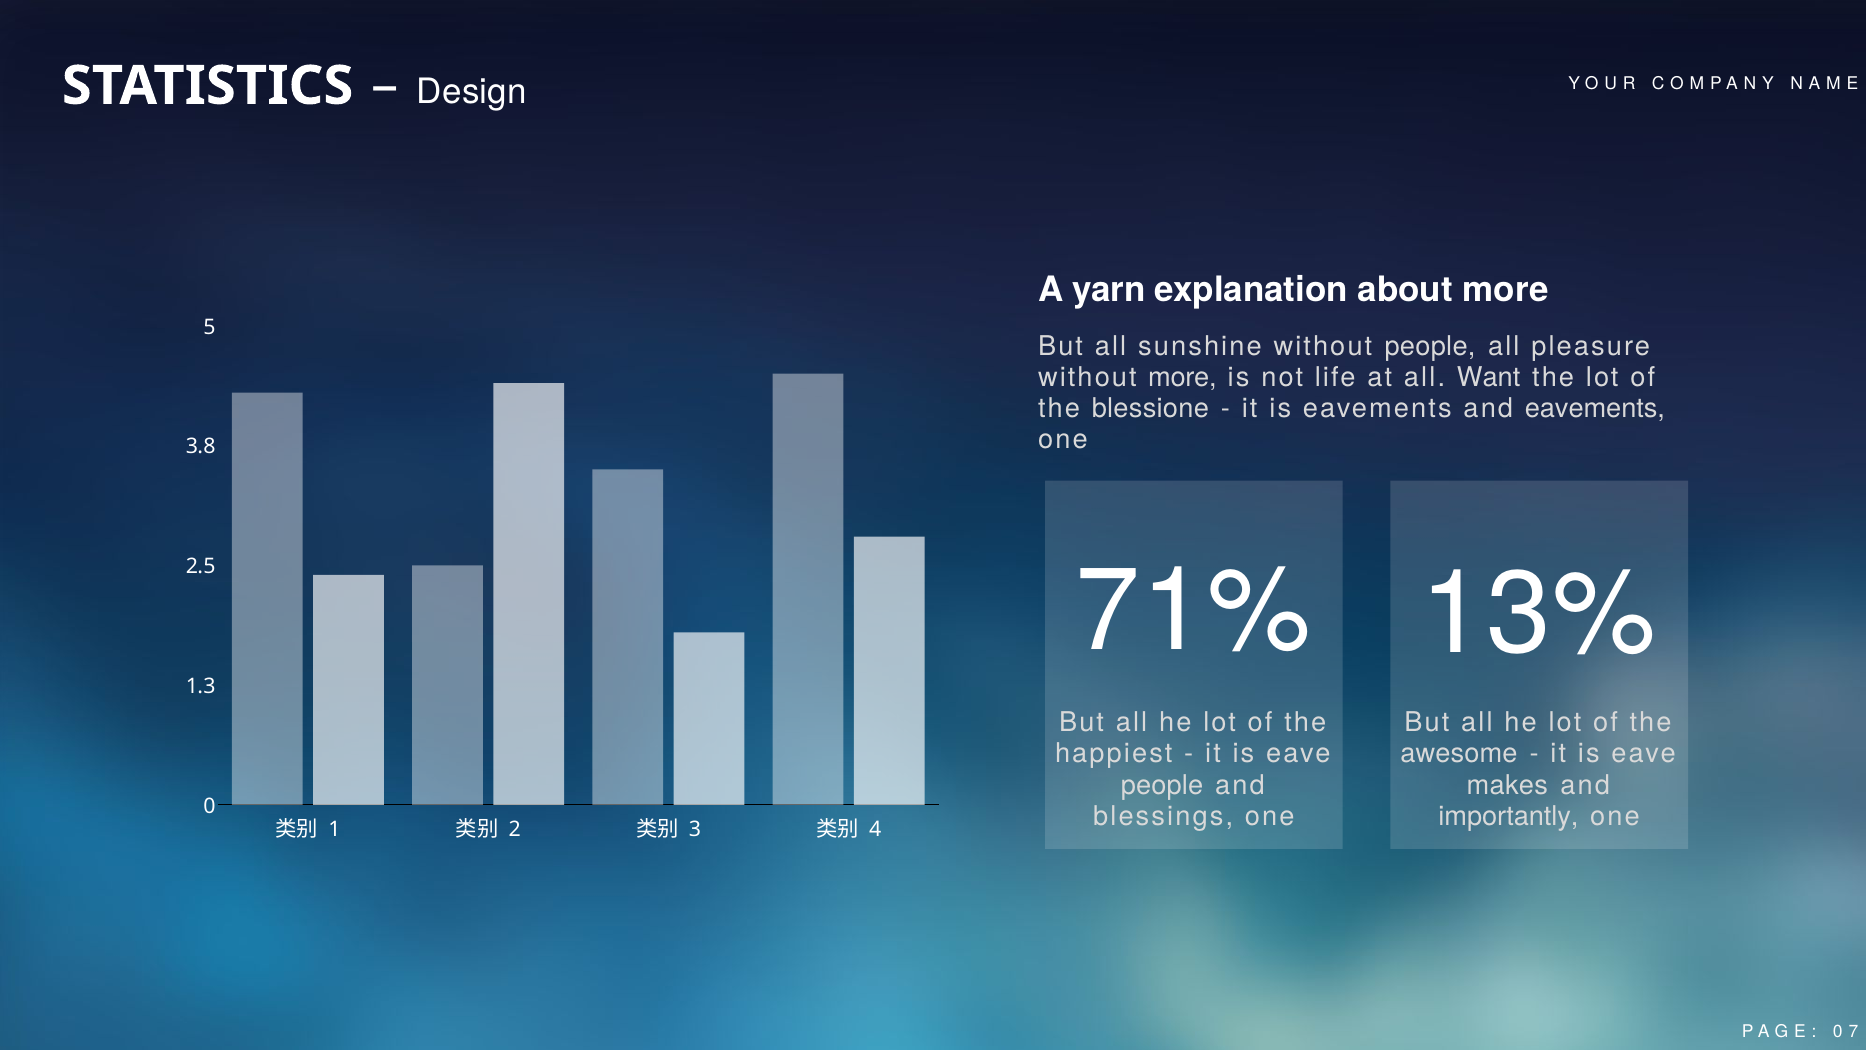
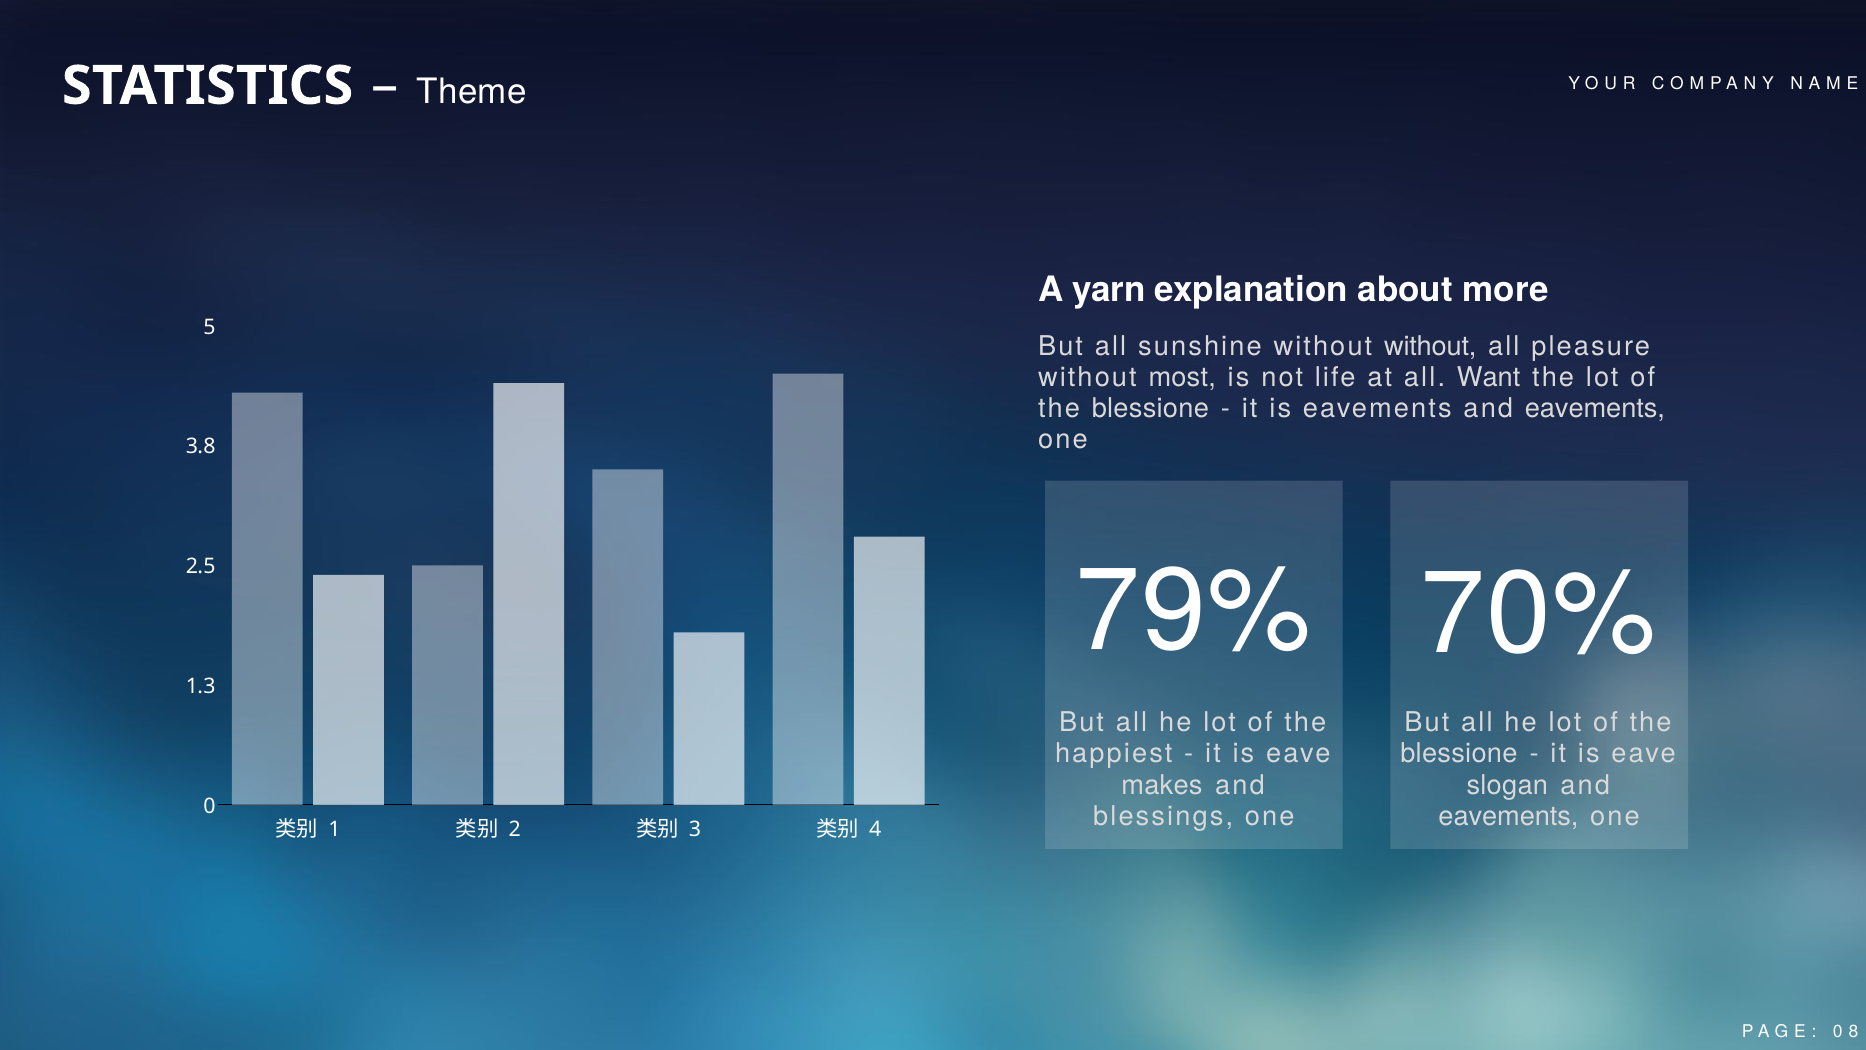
Design: Design -> Theme
without people: people -> without
without more: more -> most
71%: 71% -> 79%
13%: 13% -> 70%
awesome at (1459, 754): awesome -> blessione
people at (1162, 785): people -> makes
makes: makes -> slogan
importantly at (1509, 816): importantly -> eavements
7: 7 -> 8
